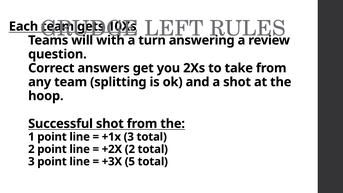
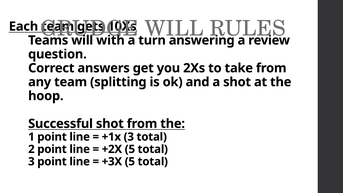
LEFT at (174, 28): LEFT -> WILL
+2X 2: 2 -> 5
